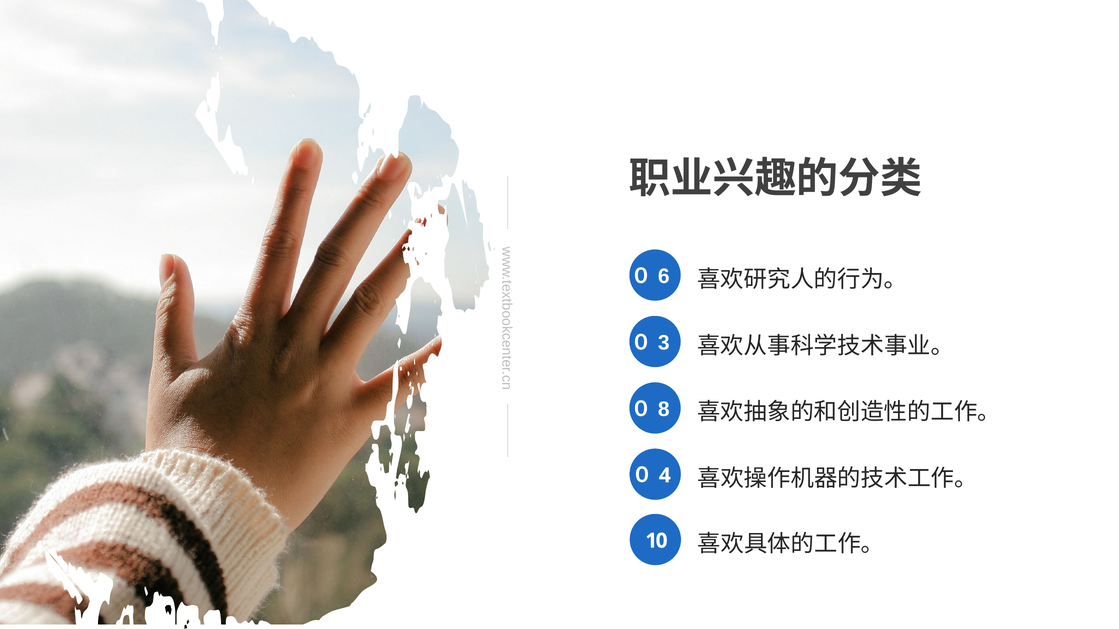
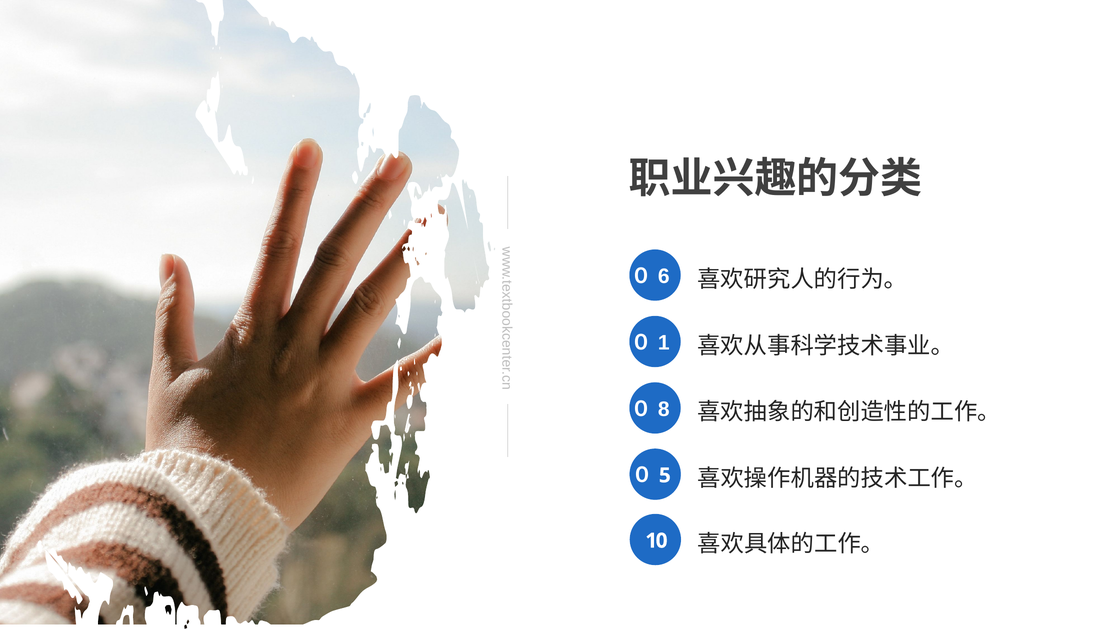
０ 3: 3 -> 1
4: 4 -> 5
